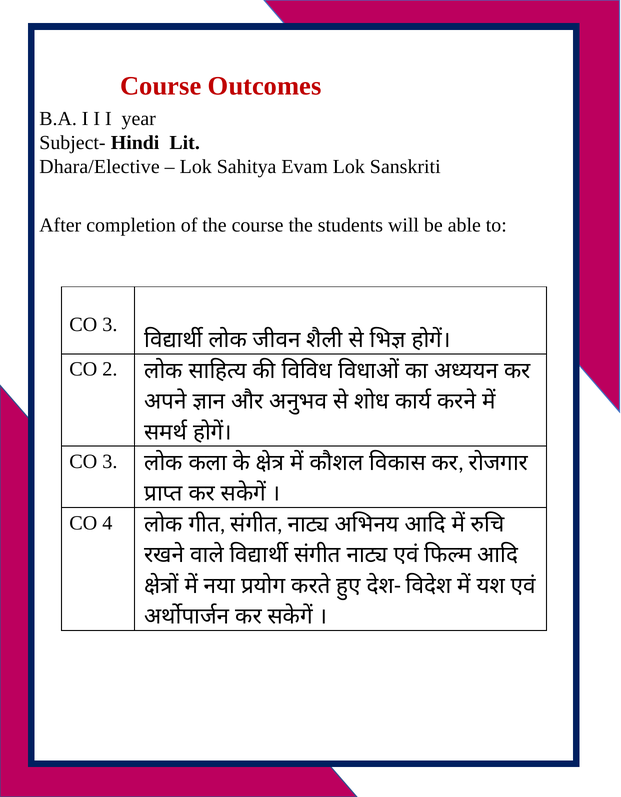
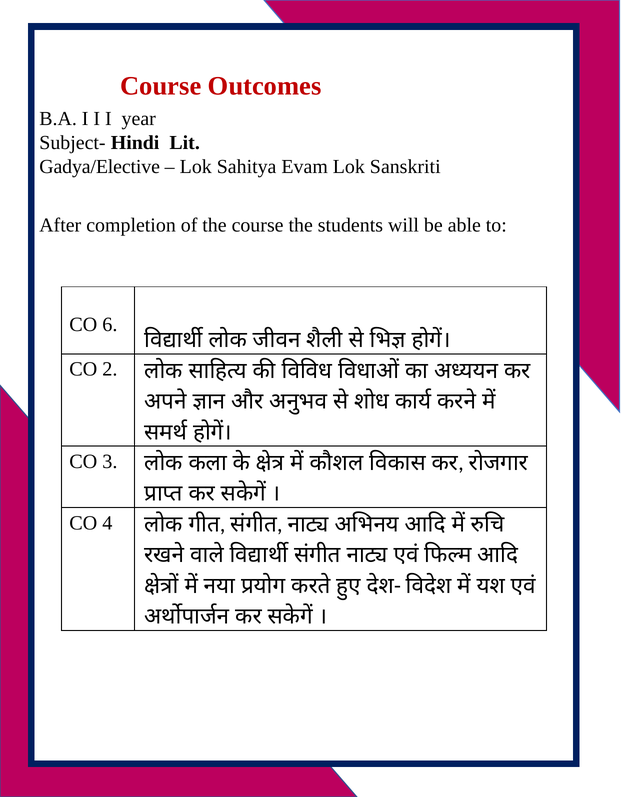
Dhara/Elective: Dhara/Elective -> Gadya/Elective
3 at (110, 325): 3 -> 6
